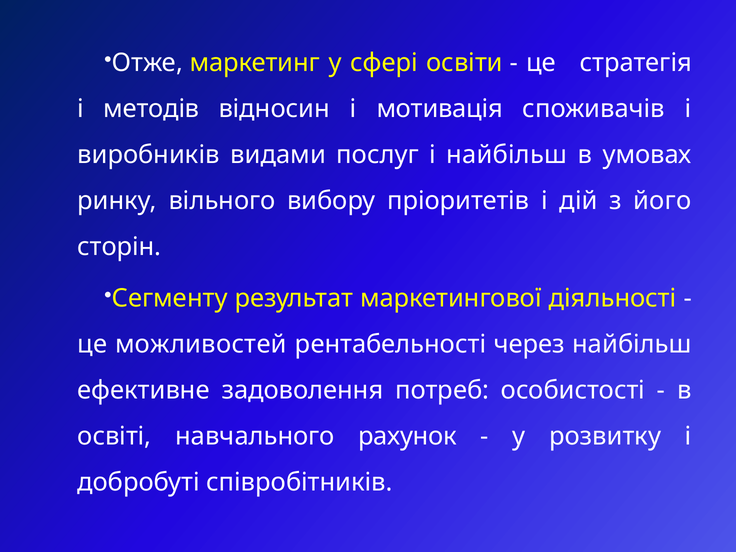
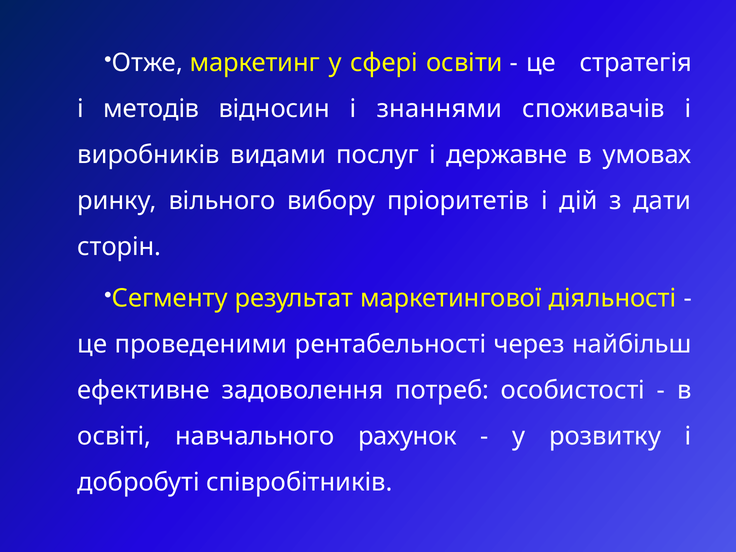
мотивація: мотивація -> знаннями
і найбільш: найбільш -> державне
його: його -> дати
можливостей: можливостей -> проведеними
